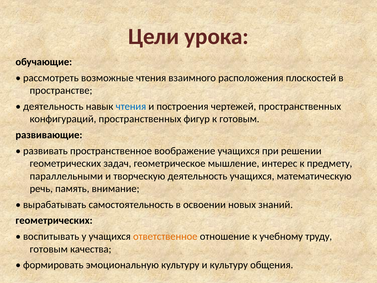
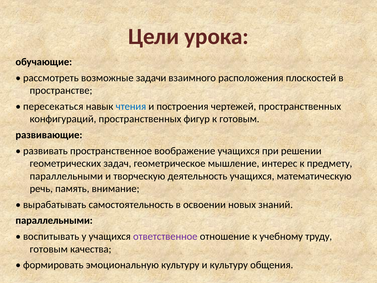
возможные чтения: чтения -> задачи
деятельность at (53, 106): деятельность -> пересекаться
геометрических at (54, 220): геометрических -> параллельными
ответственное colour: orange -> purple
